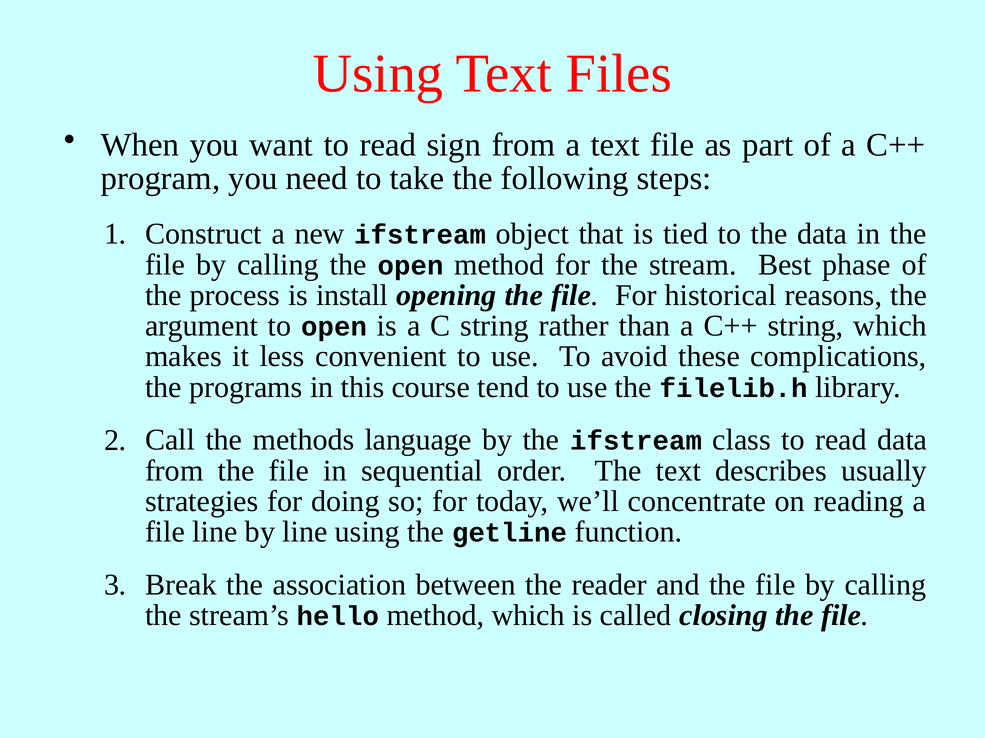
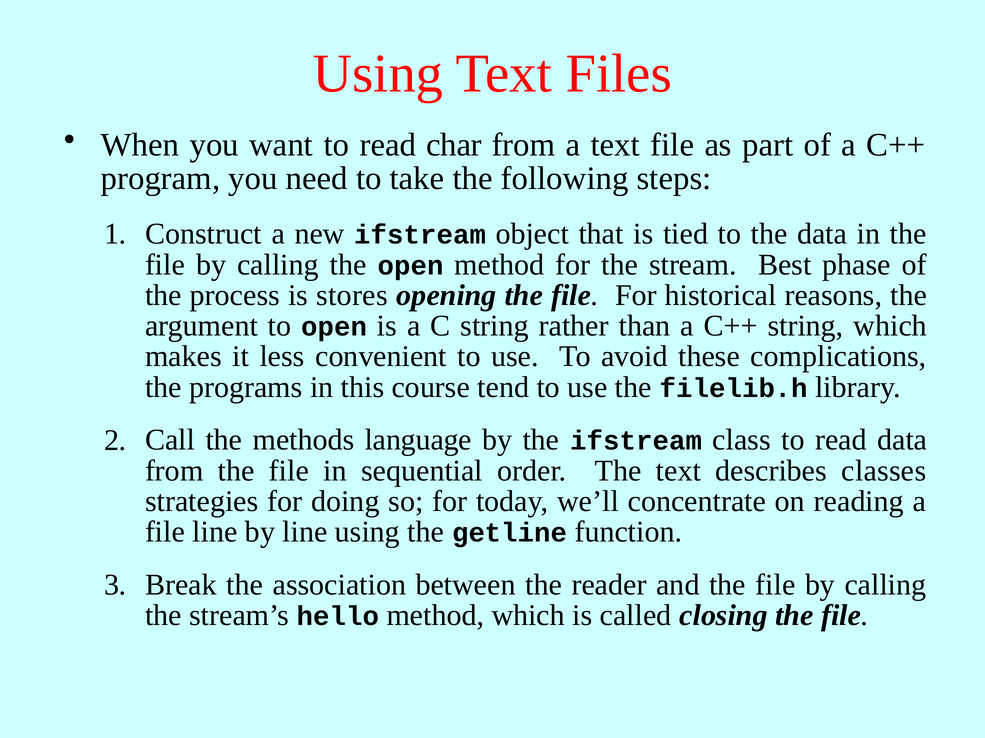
sign: sign -> char
install: install -> stores
usually: usually -> classes
